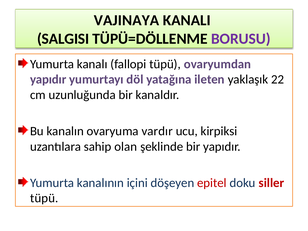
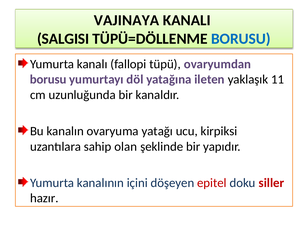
BORUSU at (241, 39) colour: purple -> blue
yapıdır at (48, 79): yapıdır -> borusu
22: 22 -> 11
vardır: vardır -> yatağı
tüpü at (44, 198): tüpü -> hazır
